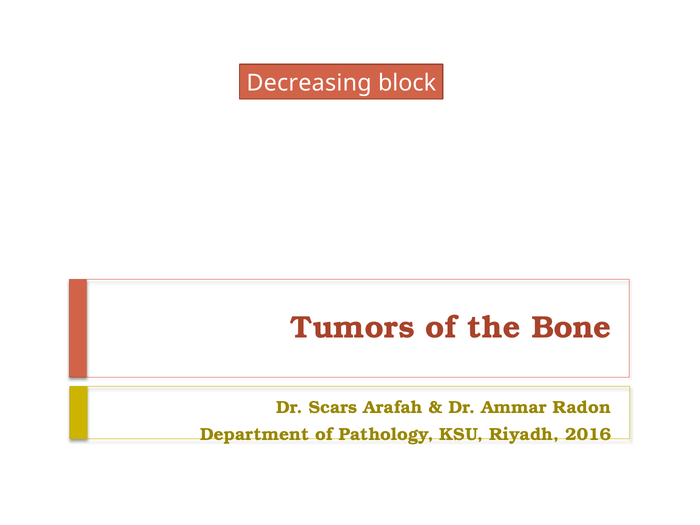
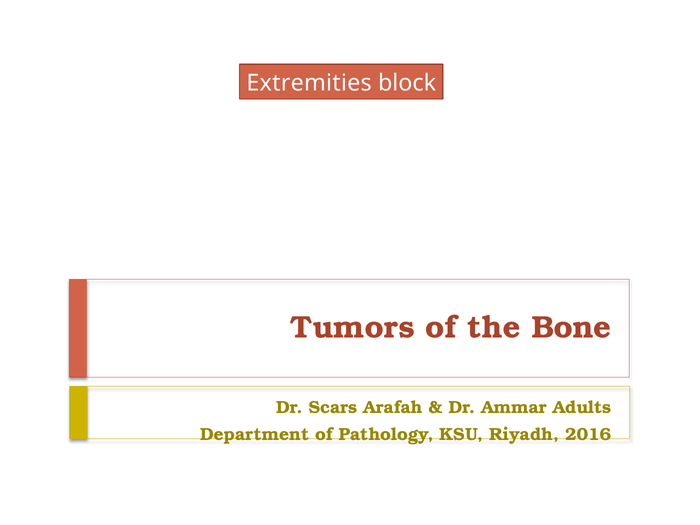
Decreasing: Decreasing -> Extremities
Radon: Radon -> Adults
